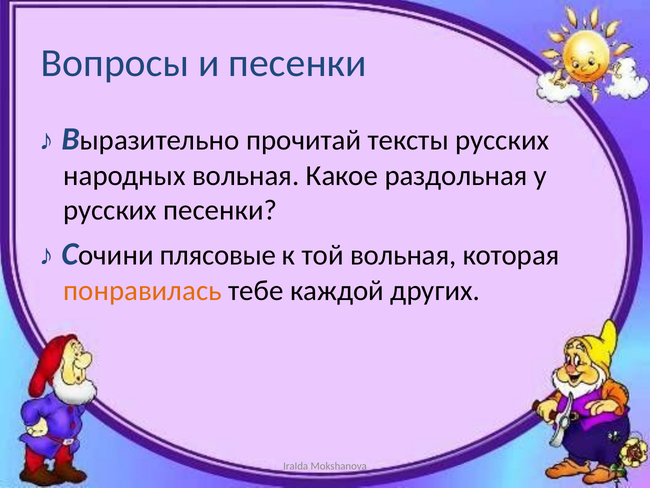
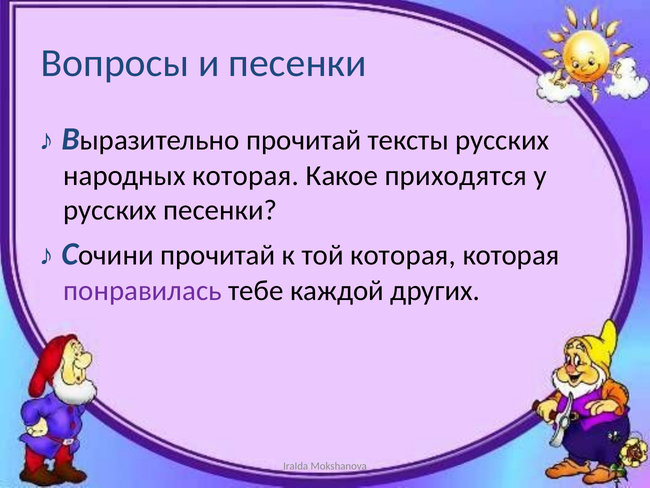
народных вольная: вольная -> которая
раздольная: раздольная -> приходятся
плясовые at (218, 255): плясовые -> прочитай
той вольная: вольная -> которая
понравилась colour: orange -> purple
